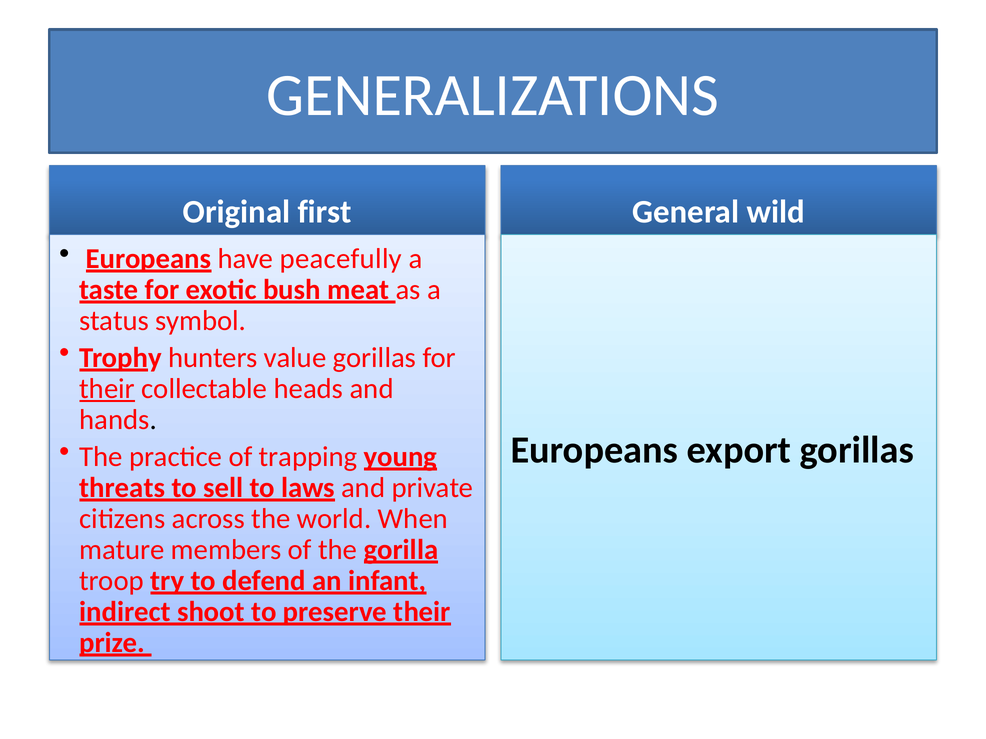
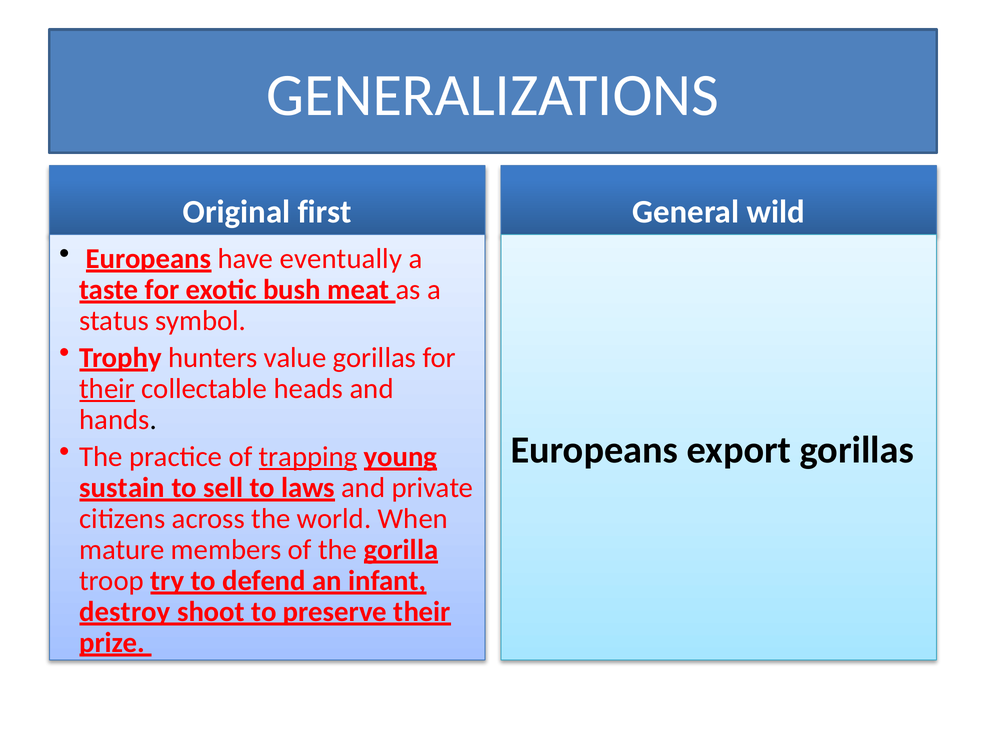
peacefully: peacefully -> eventually
trapping underline: none -> present
threats: threats -> sustain
indirect: indirect -> destroy
